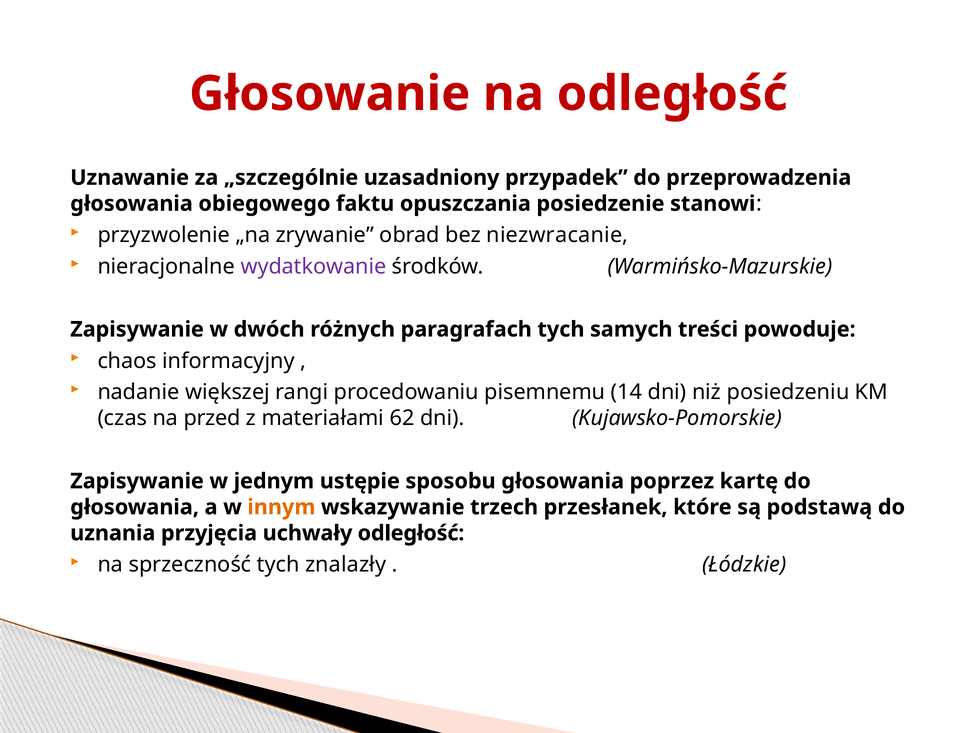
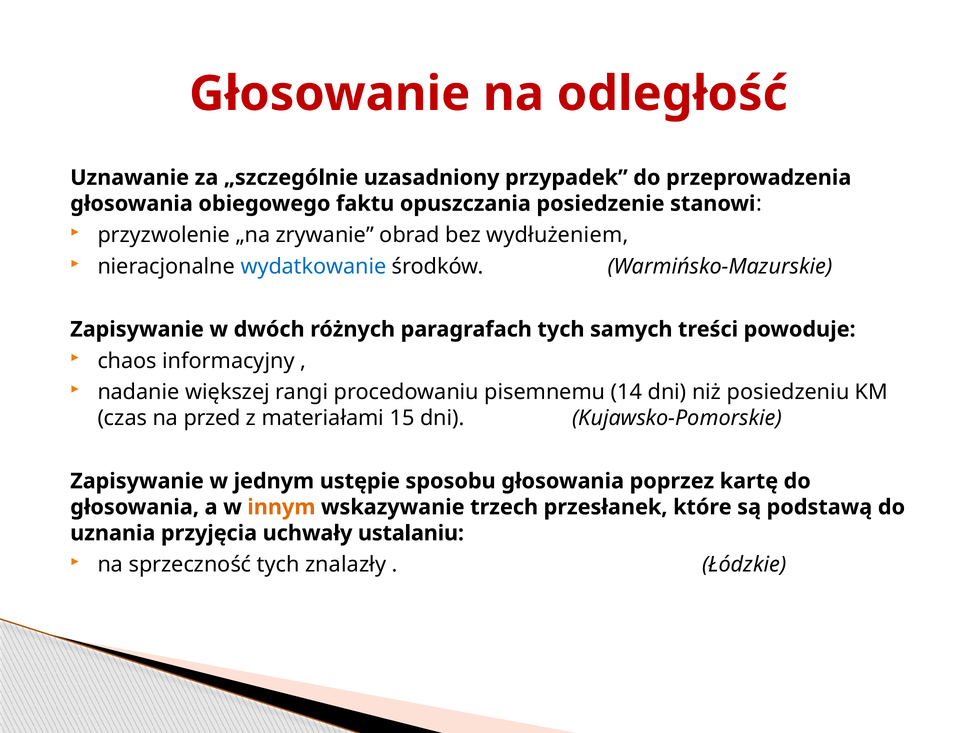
niezwracanie: niezwracanie -> wydłużeniem
wydatkowanie colour: purple -> blue
62: 62 -> 15
uchwały odległość: odległość -> ustalaniu
